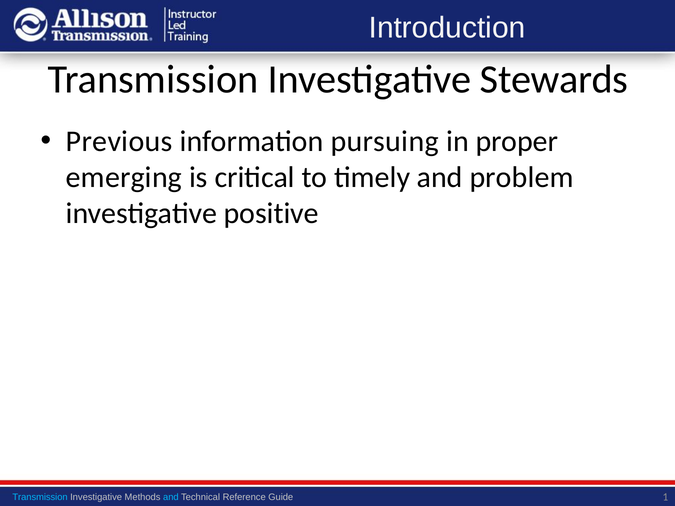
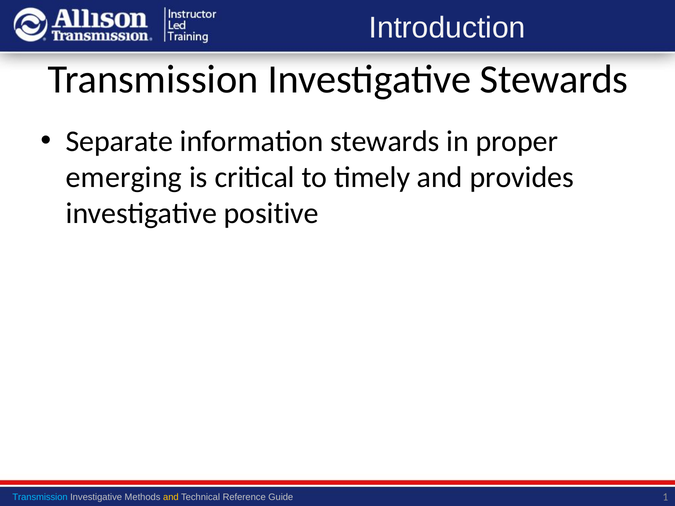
Previous: Previous -> Separate
information pursuing: pursuing -> stewards
problem: problem -> provides
and at (171, 498) colour: light blue -> yellow
